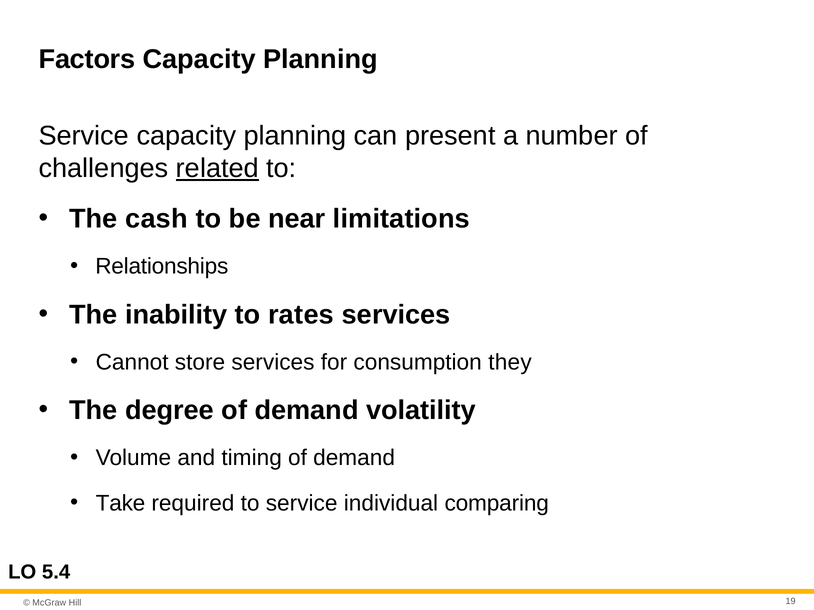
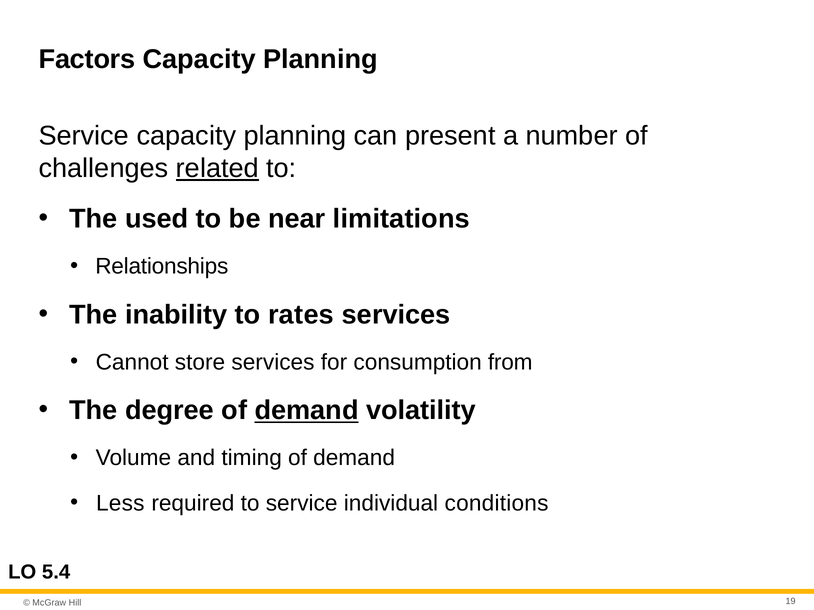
cash: cash -> used
they: they -> from
demand at (307, 411) underline: none -> present
Take: Take -> Less
comparing: comparing -> conditions
